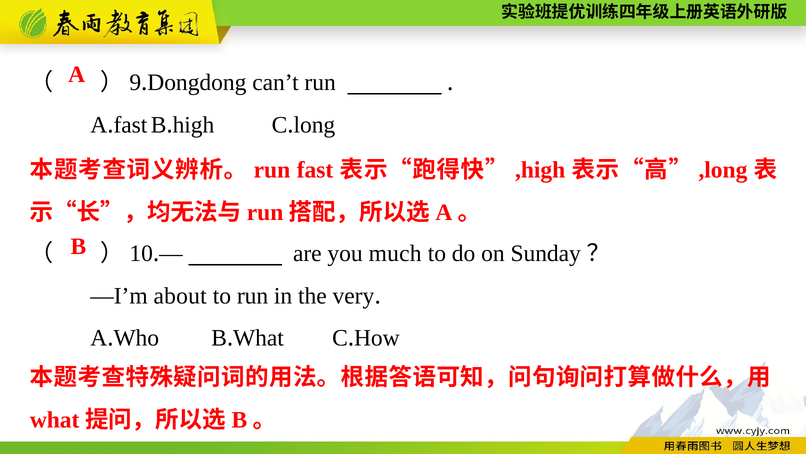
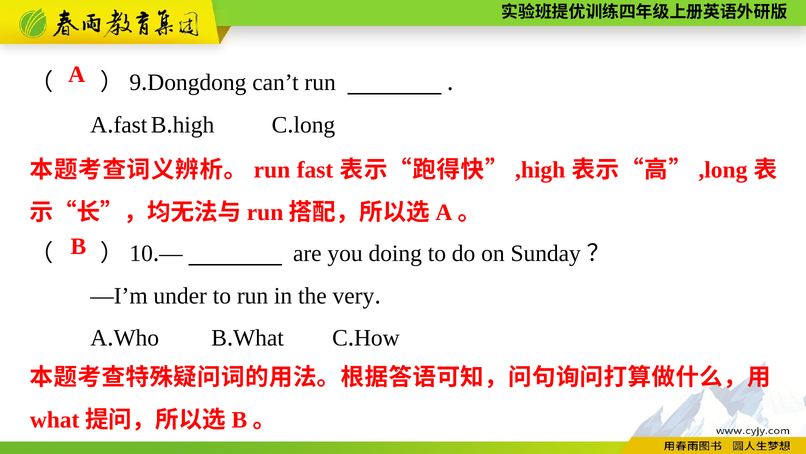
much: much -> doing
about: about -> under
